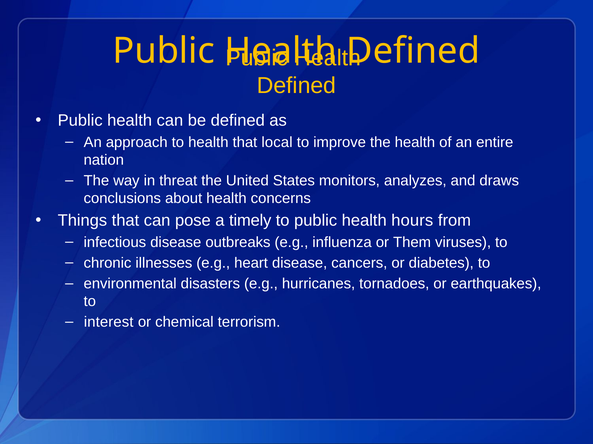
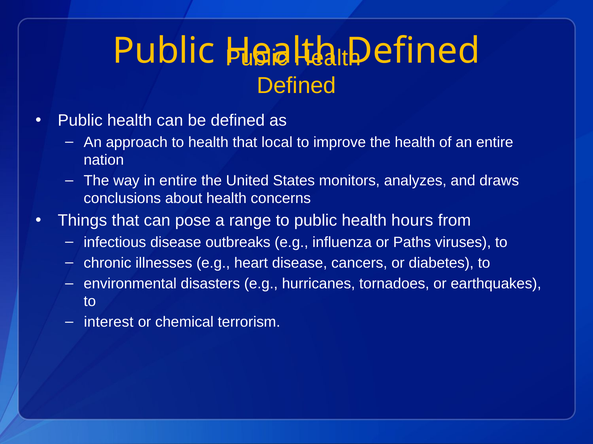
in threat: threat -> entire
timely: timely -> range
Them: Them -> Paths
